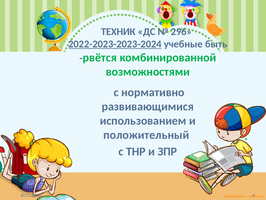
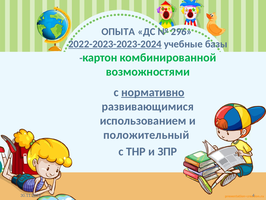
ТЕХНИК: ТЕХНИК -> ОПЫТА
быть: быть -> базы
рвётся: рвётся -> картон
нормативно underline: none -> present
